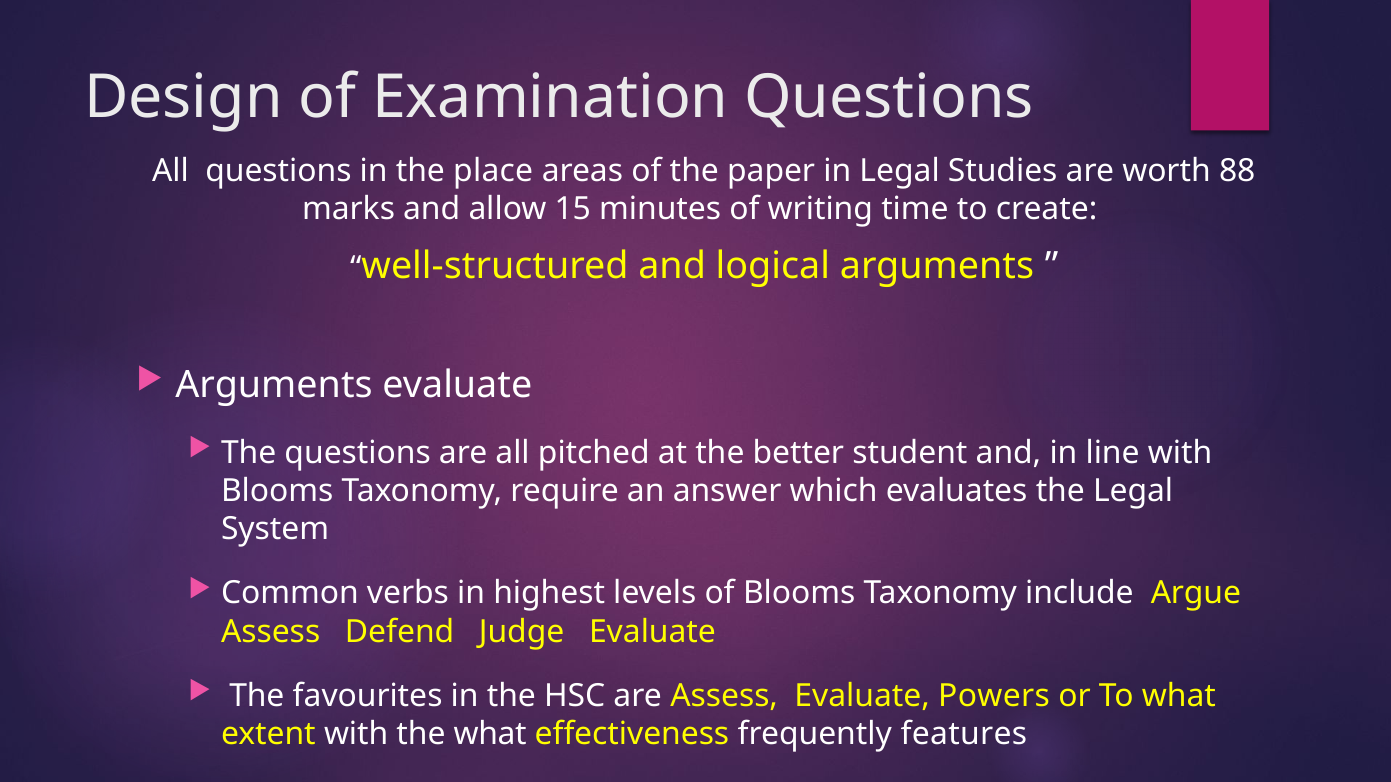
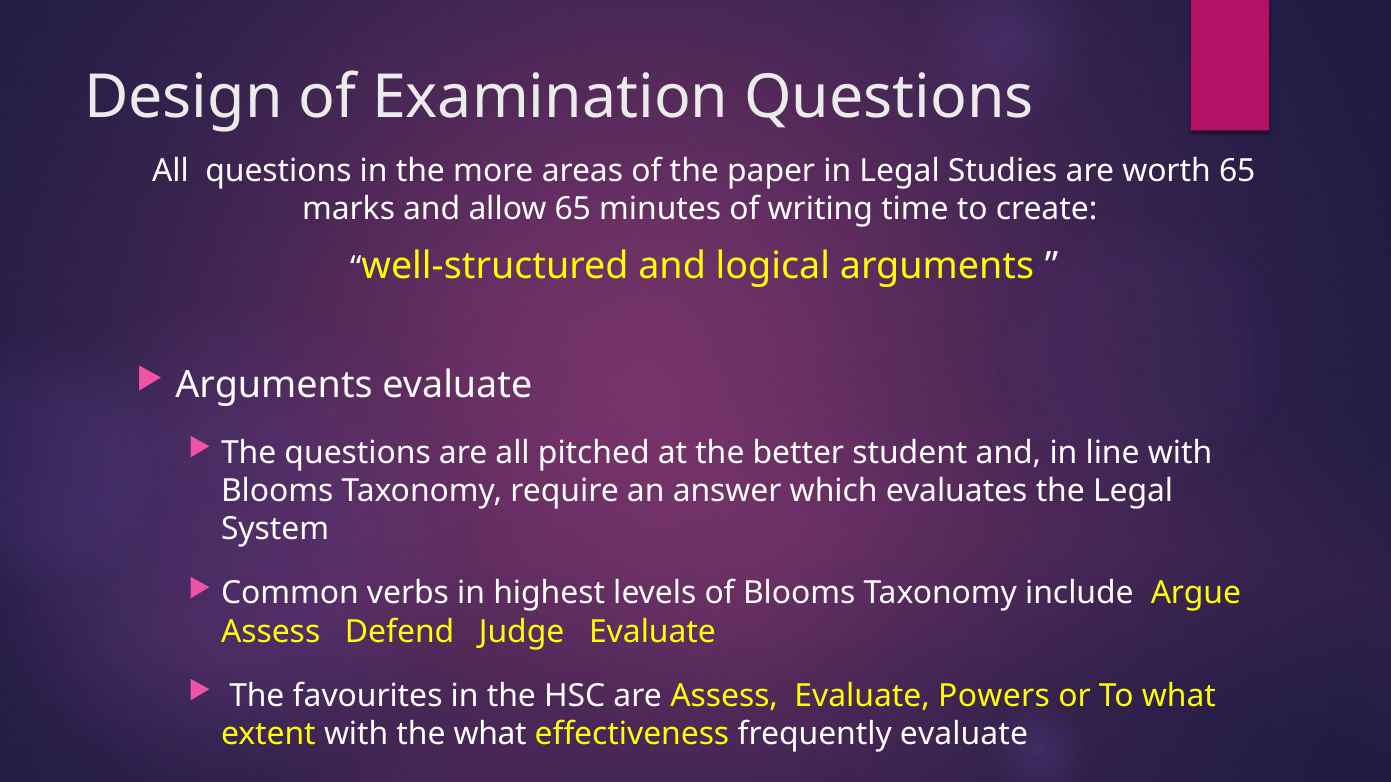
place: place -> more
worth 88: 88 -> 65
allow 15: 15 -> 65
frequently features: features -> evaluate
